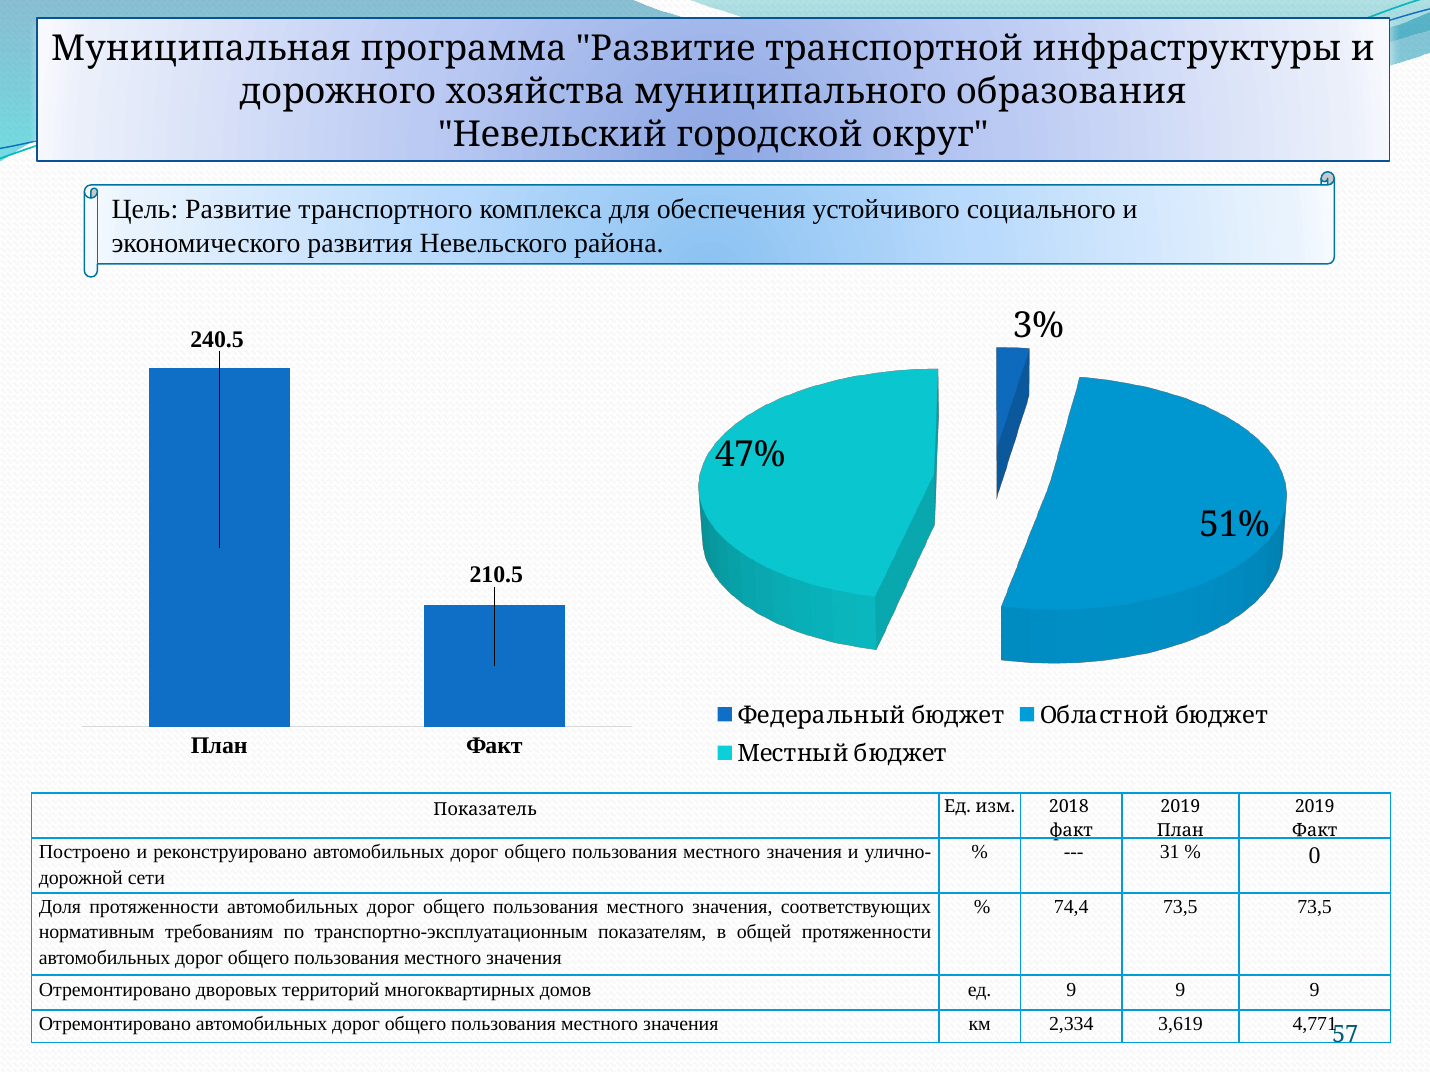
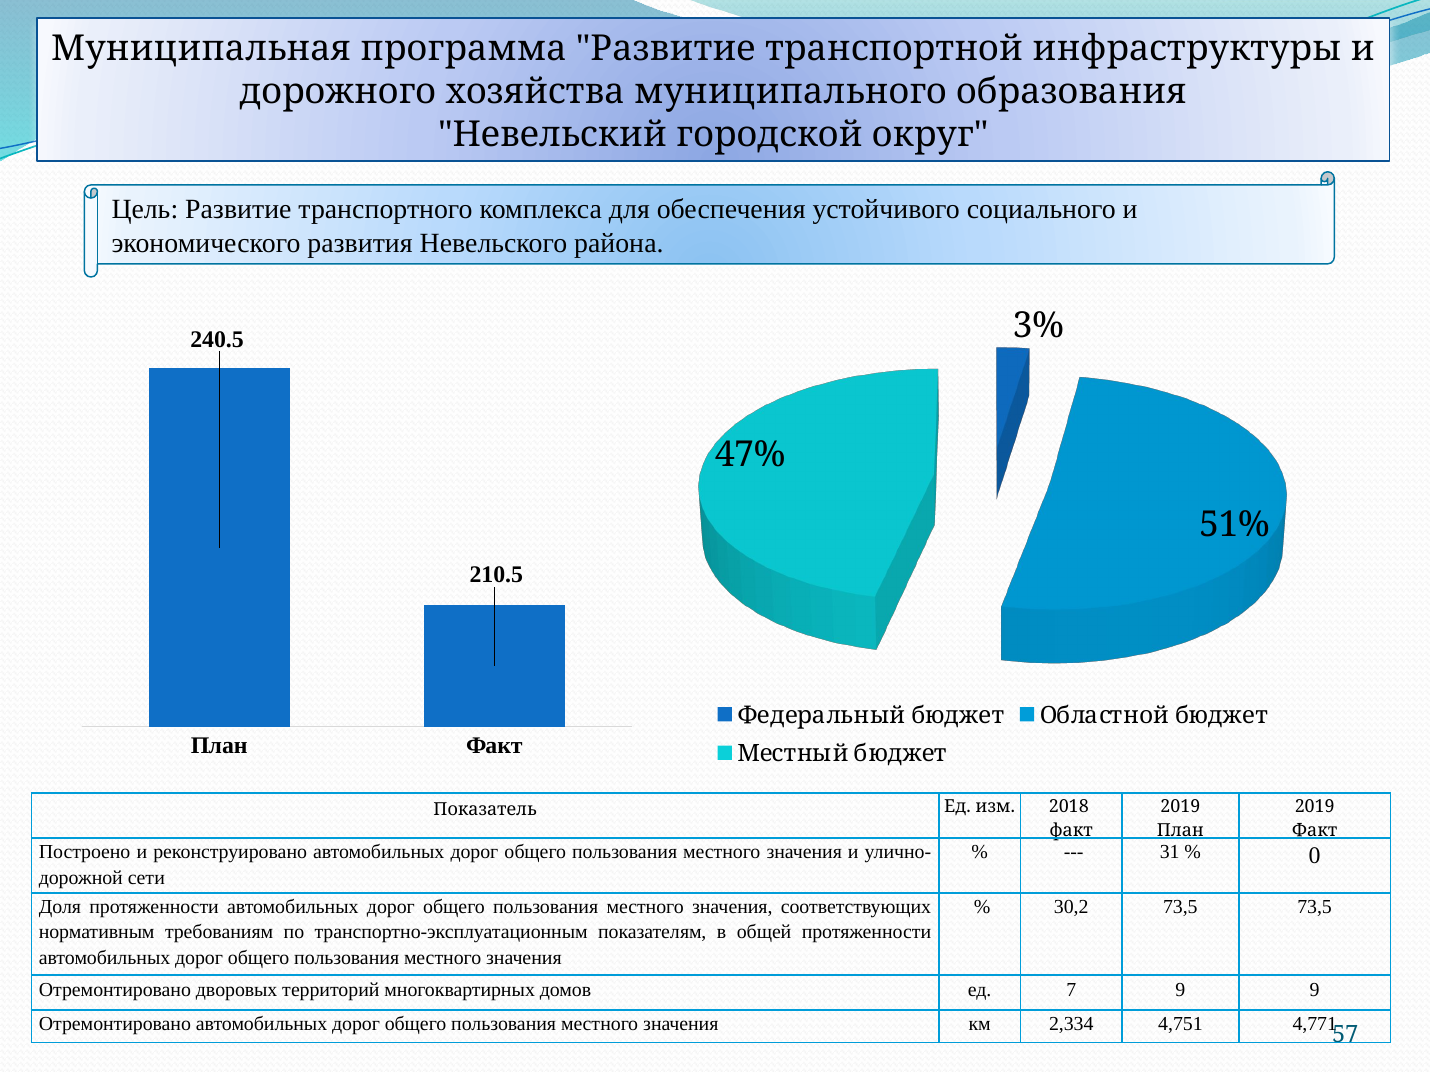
74,4: 74,4 -> 30,2
ед 9: 9 -> 7
3,619: 3,619 -> 4,751
